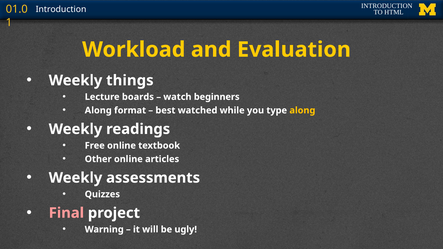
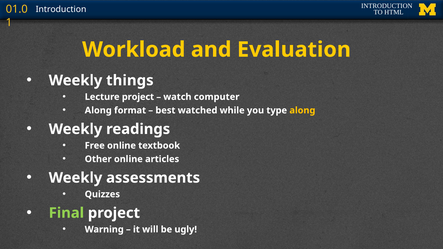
Lecture boards: boards -> project
beginners: beginners -> computer
Final colour: pink -> light green
